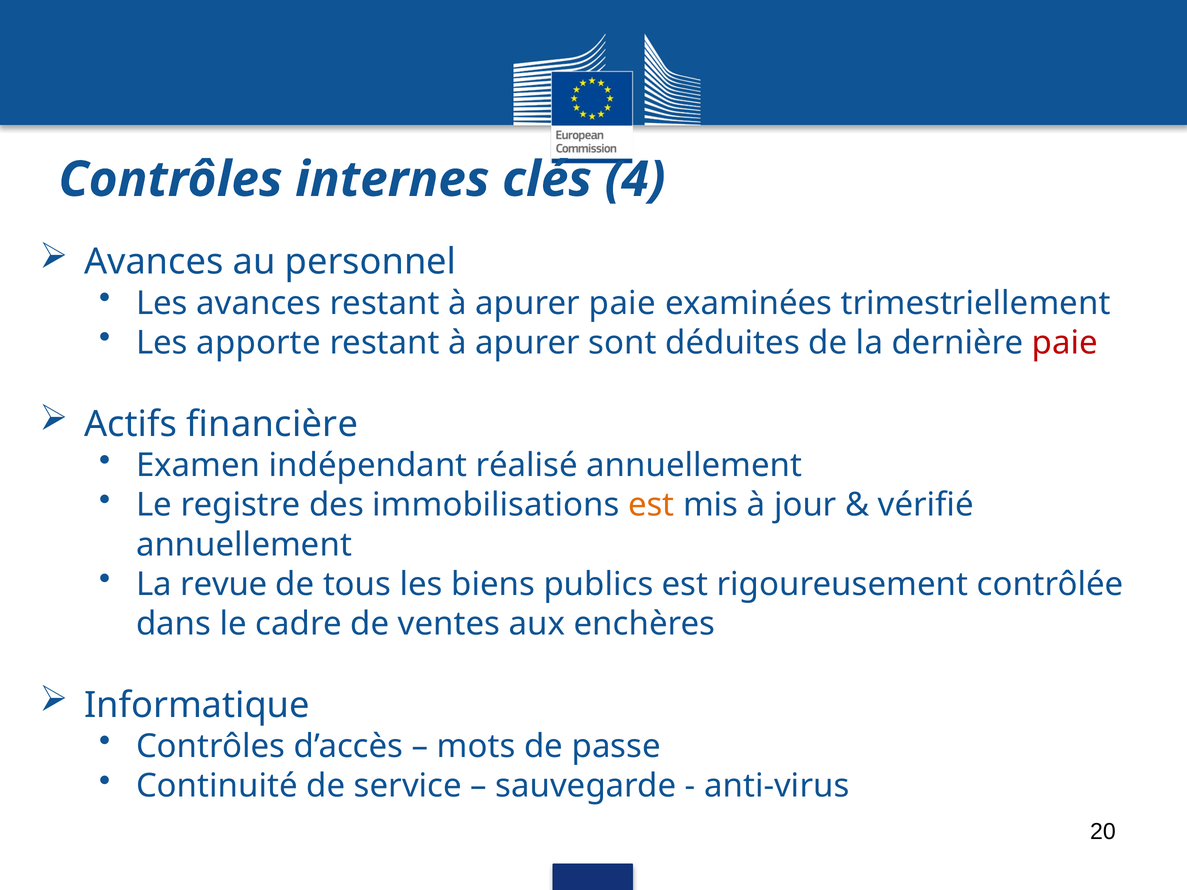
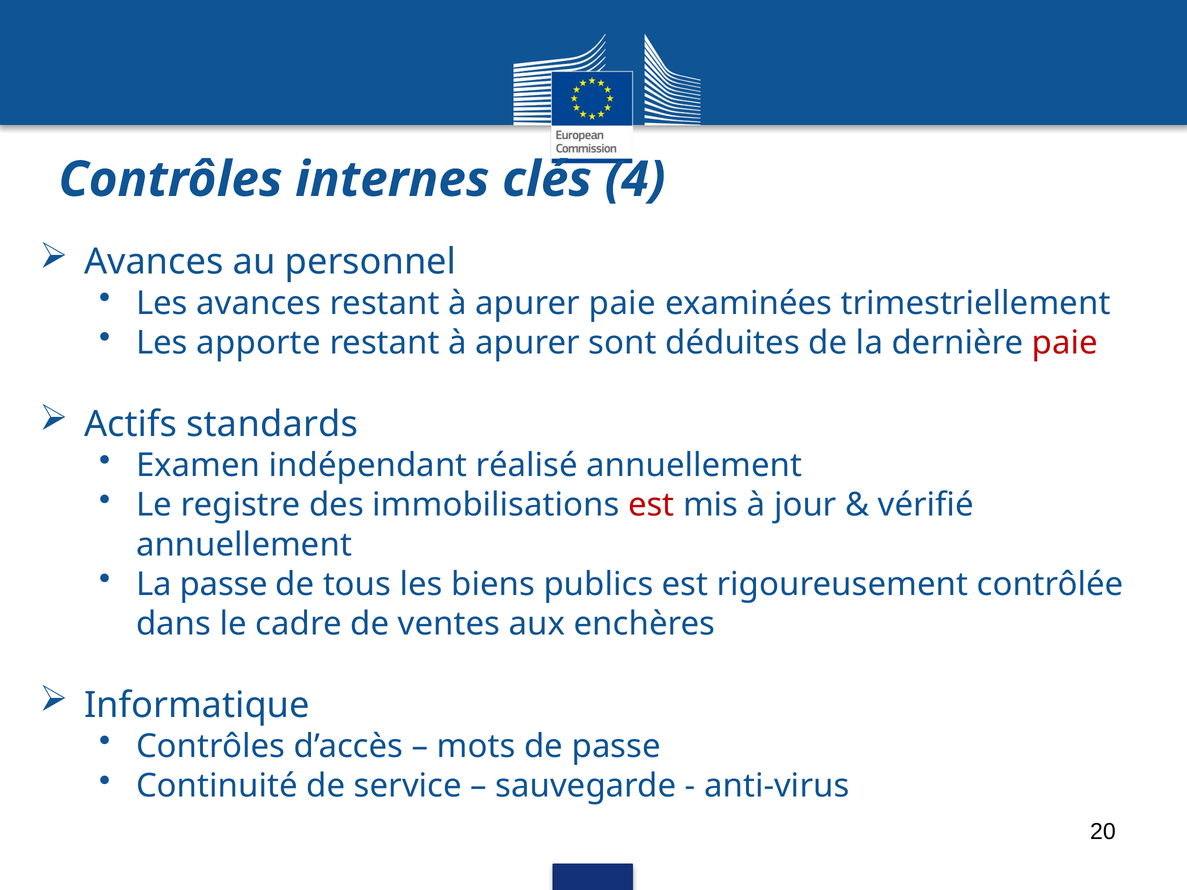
financière: financière -> standards
est at (651, 505) colour: orange -> red
La revue: revue -> passe
